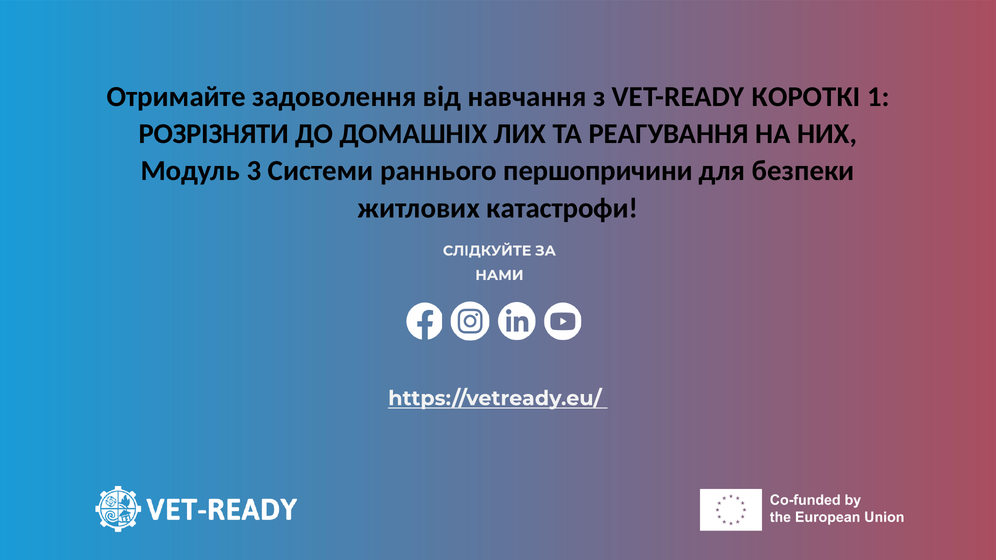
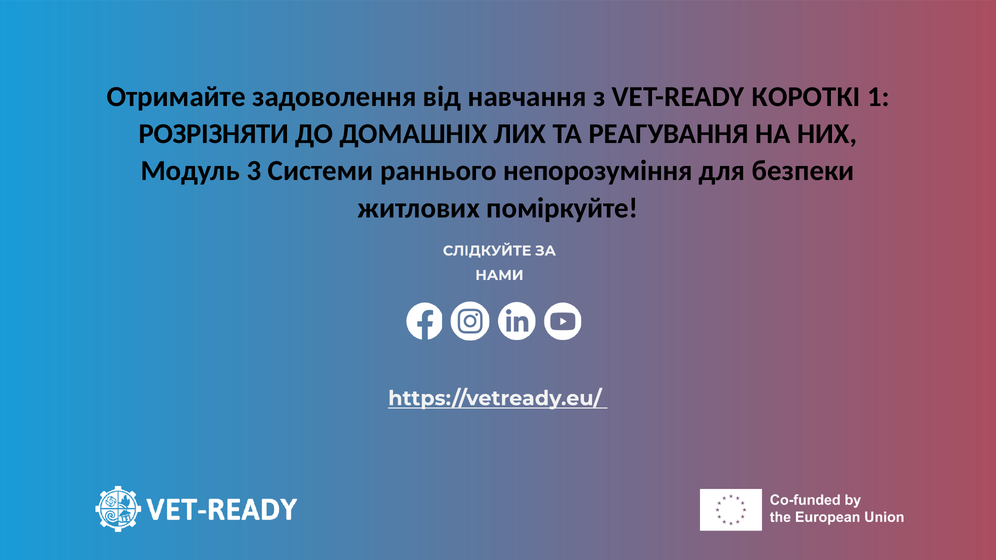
першопричини: першопричини -> непорозуміння
катастрофи: катастрофи -> поміркуйте
